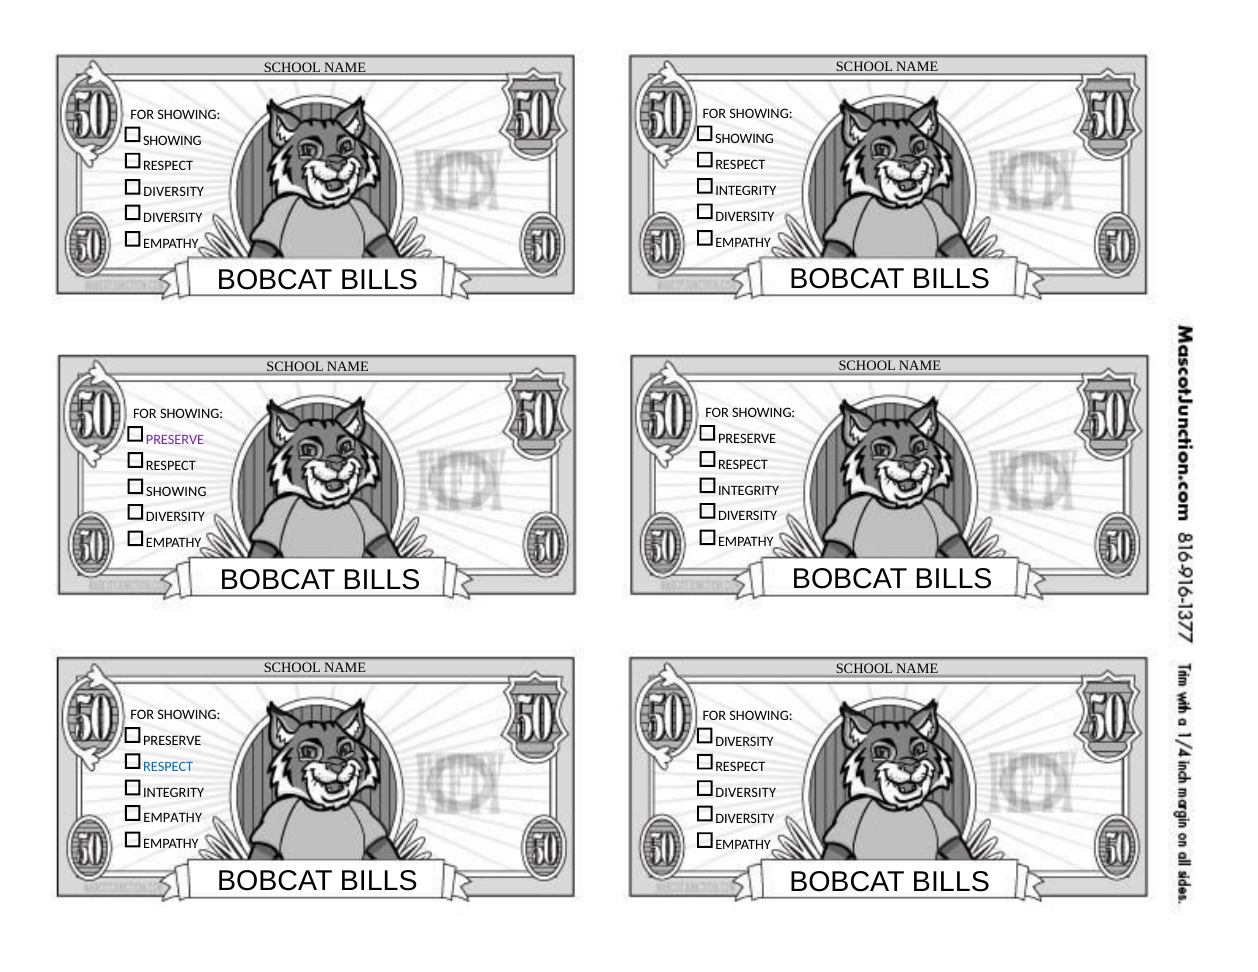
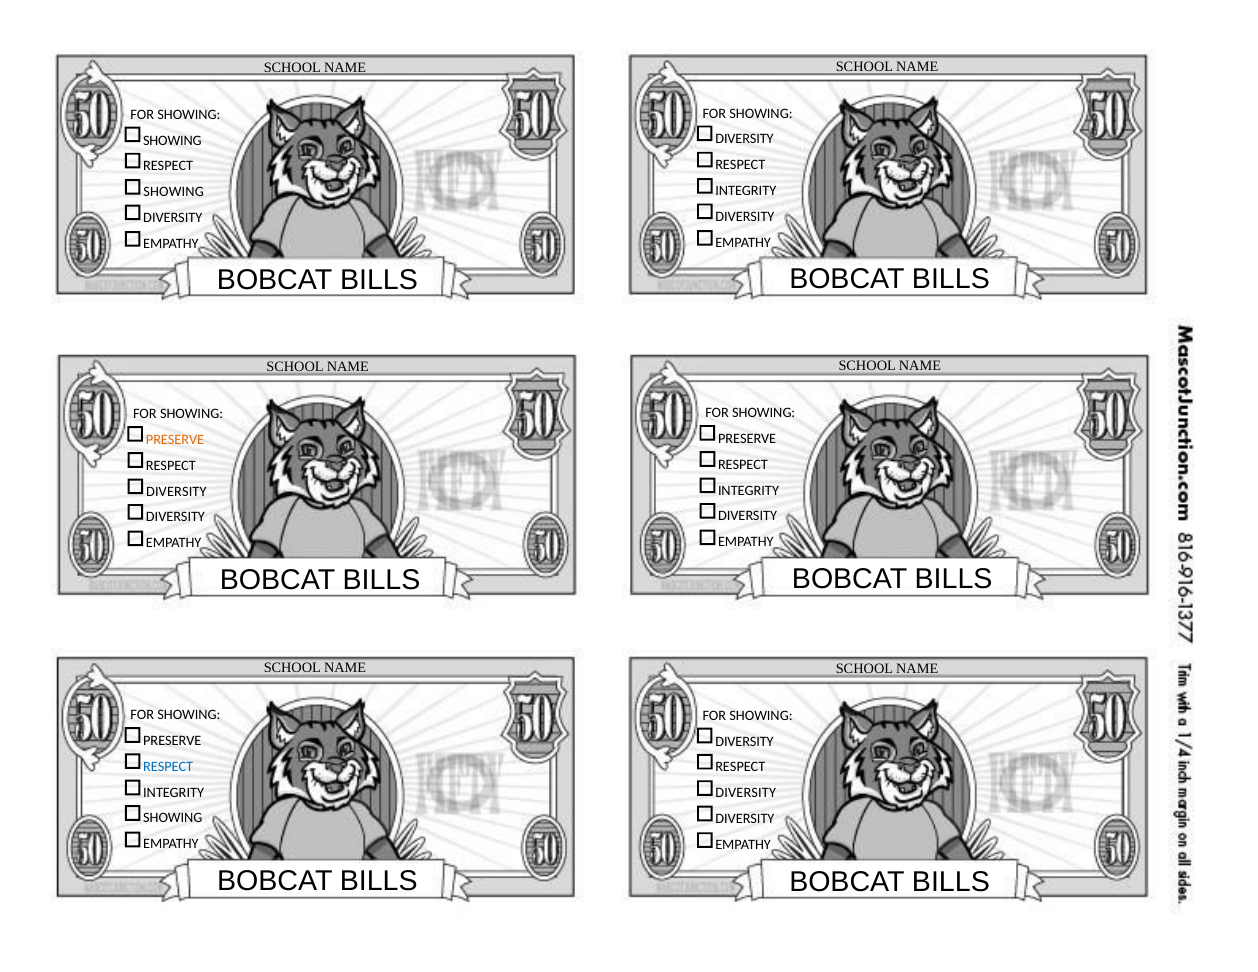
SHOWING at (745, 139): SHOWING -> DIVERSITY
DIVERSITY at (174, 192): DIVERSITY -> SHOWING
PRESERVE at (175, 440) colour: purple -> orange
SHOWING at (176, 491): SHOWING -> DIVERSITY
EMPATHY at (173, 818): EMPATHY -> SHOWING
